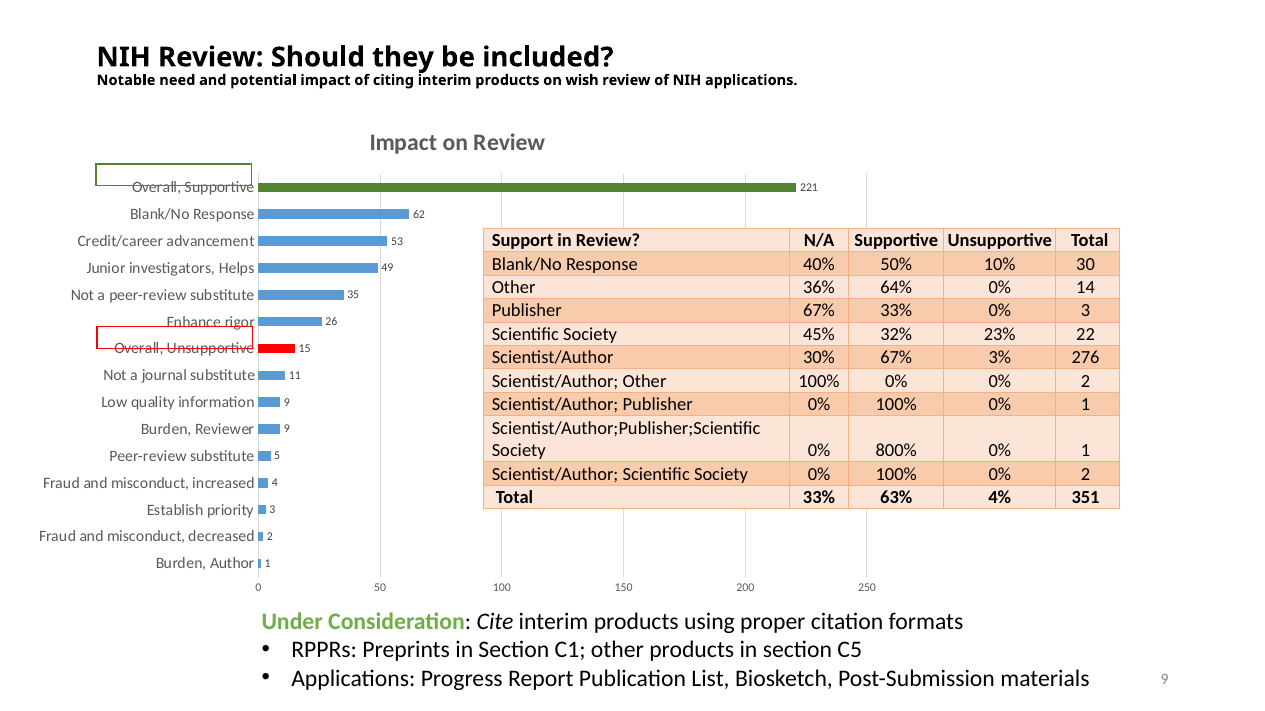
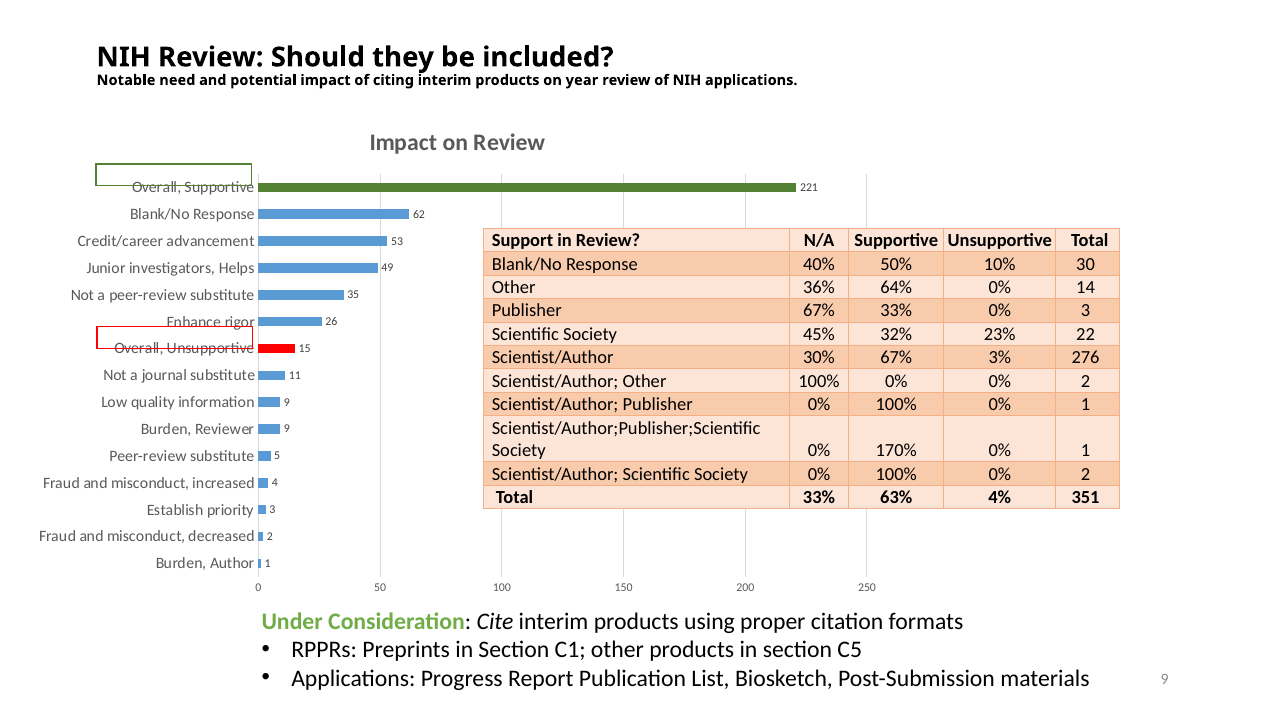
wish: wish -> year
800%: 800% -> 170%
